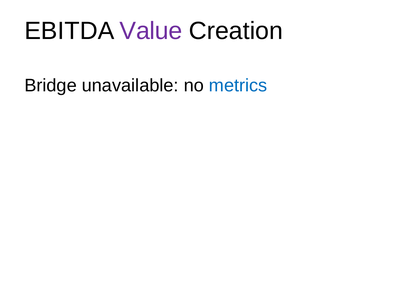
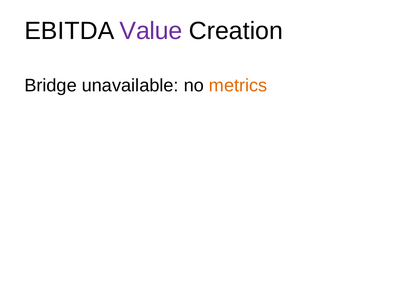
metrics colour: blue -> orange
